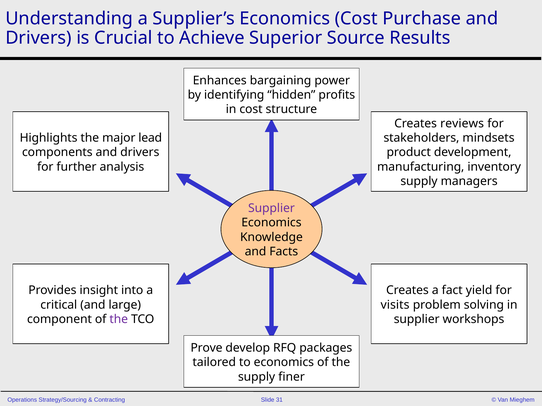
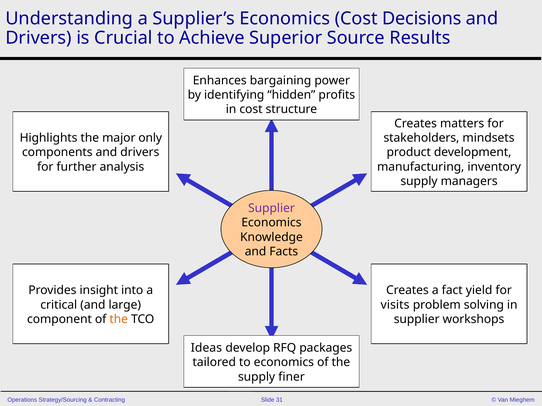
Purchase: Purchase -> Decisions
reviews: reviews -> matters
lead: lead -> only
the at (119, 320) colour: purple -> orange
Prove: Prove -> Ideas
